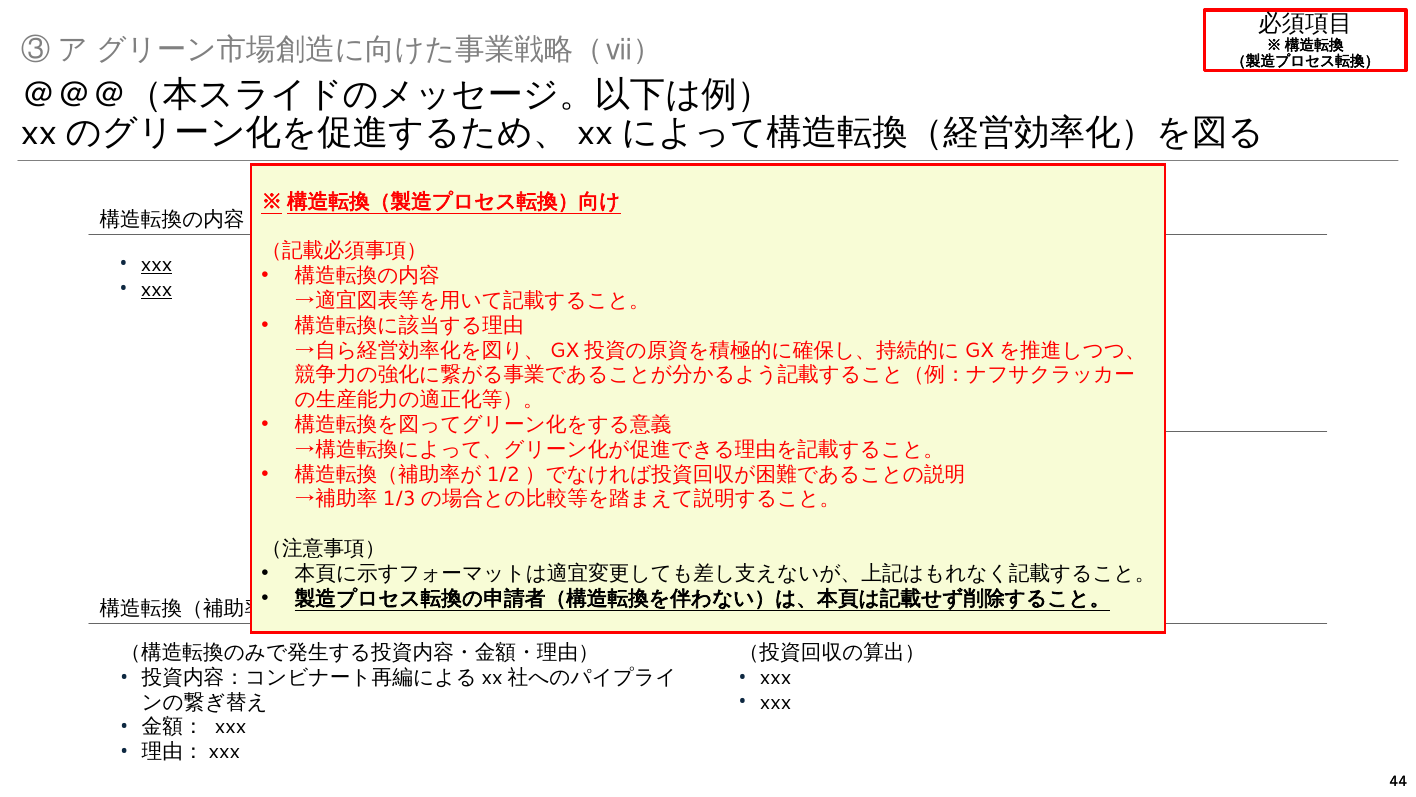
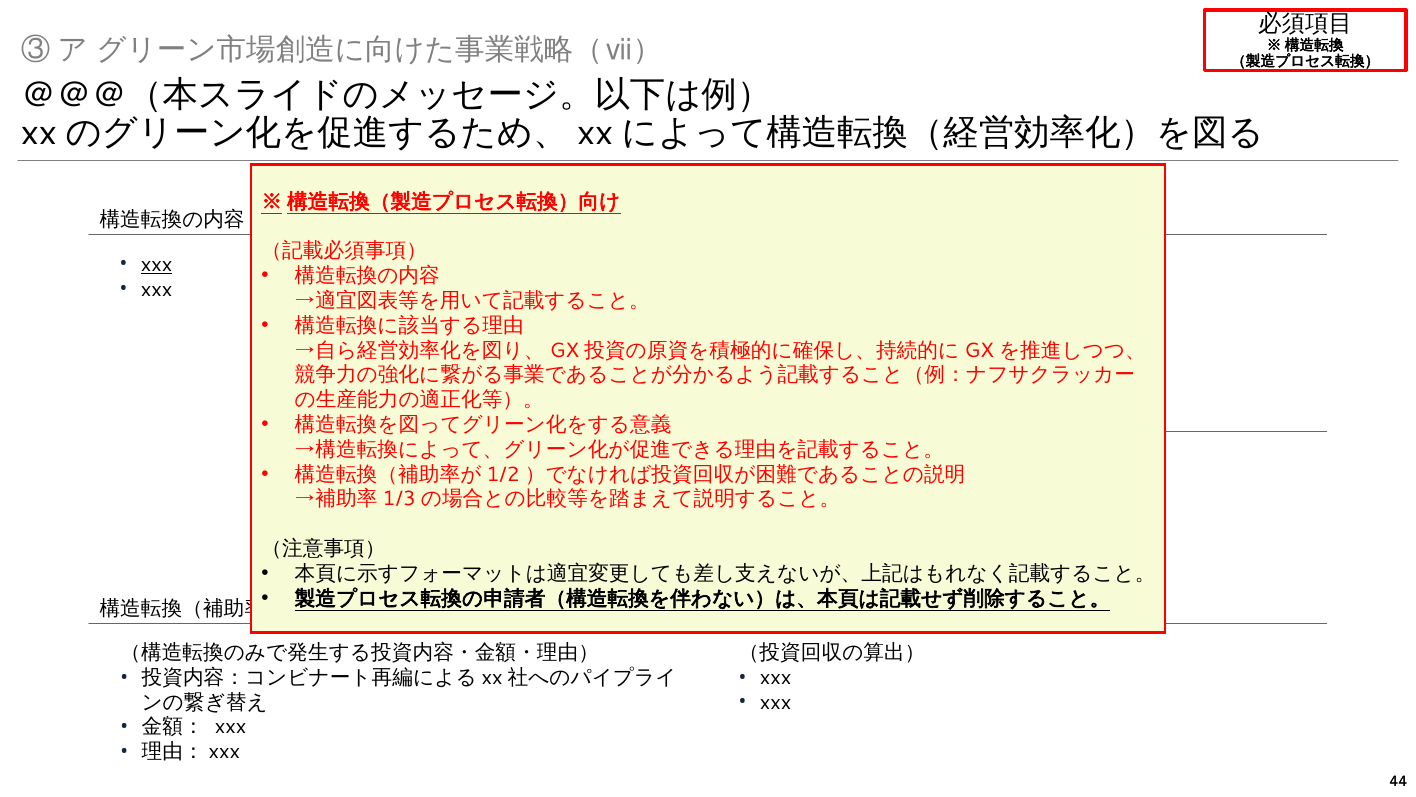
xxx at (157, 289) underline: present -> none
